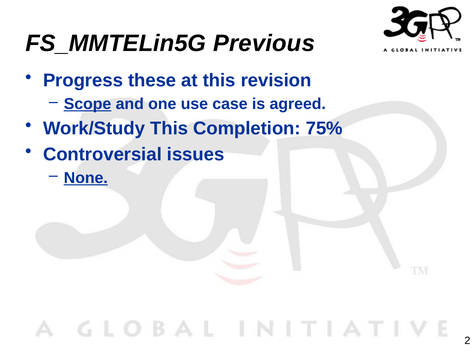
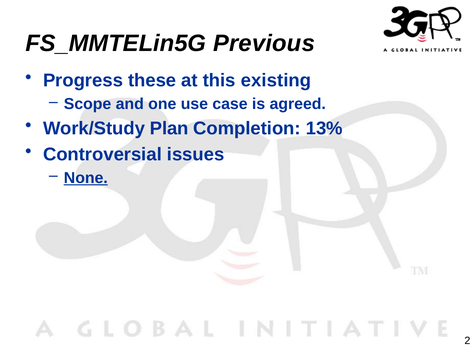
revision: revision -> existing
Scope underline: present -> none
Work/Study This: This -> Plan
75%: 75% -> 13%
